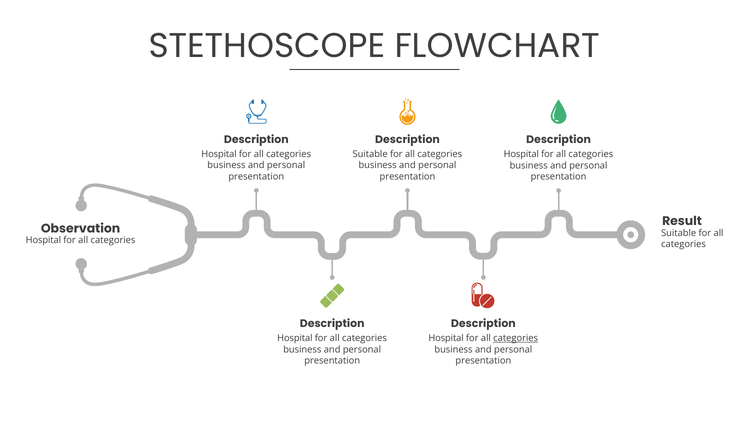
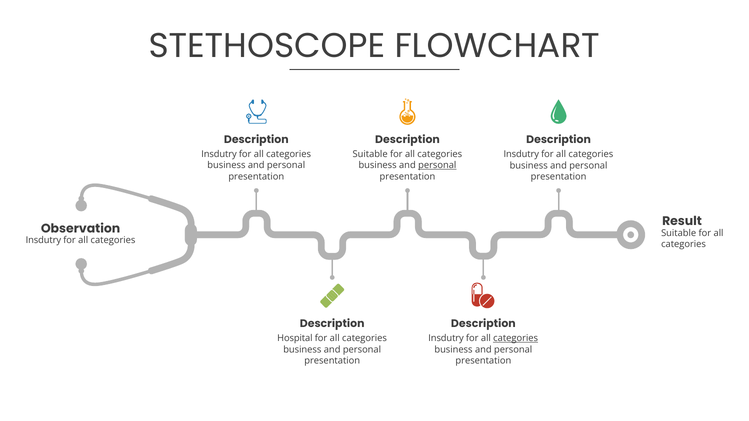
Hospital at (219, 154): Hospital -> Insdutry
Hospital at (521, 154): Hospital -> Insdutry
personal at (437, 165) underline: none -> present
Hospital at (43, 241): Hospital -> Insdutry
Hospital at (446, 338): Hospital -> Insdutry
